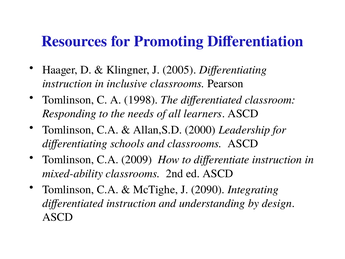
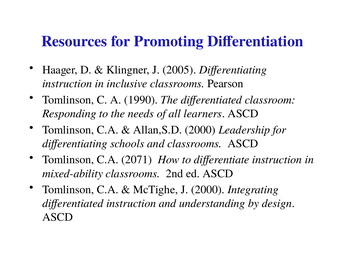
1998: 1998 -> 1990
2009: 2009 -> 2071
J 2090: 2090 -> 2000
